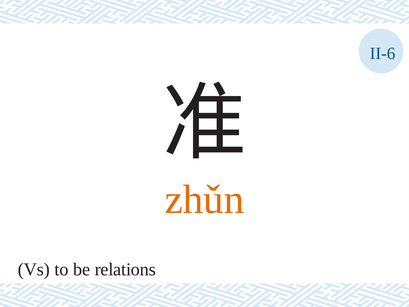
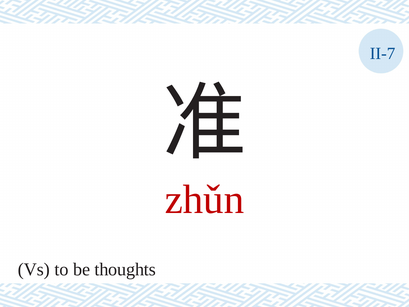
II-6: II-6 -> II-7
zhǔn colour: orange -> red
relations: relations -> thoughts
